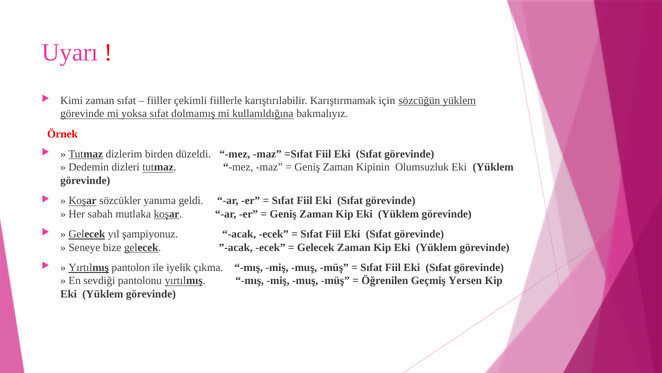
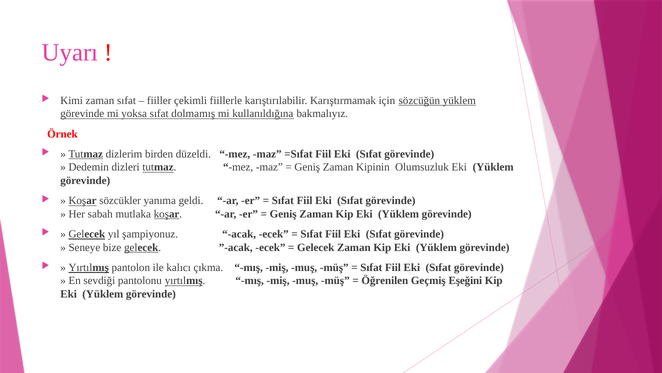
iyelik: iyelik -> kalıcı
Yersen: Yersen -> Eşeğini
